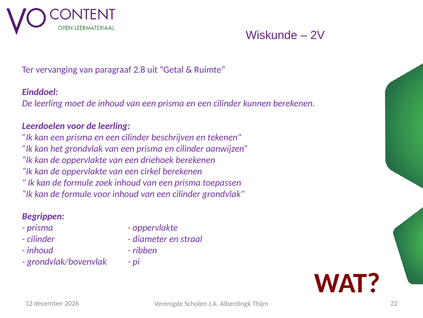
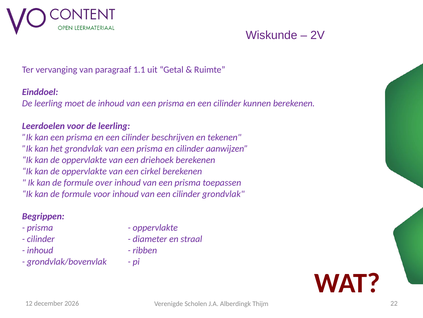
2.8: 2.8 -> 1.1
zoek: zoek -> over
